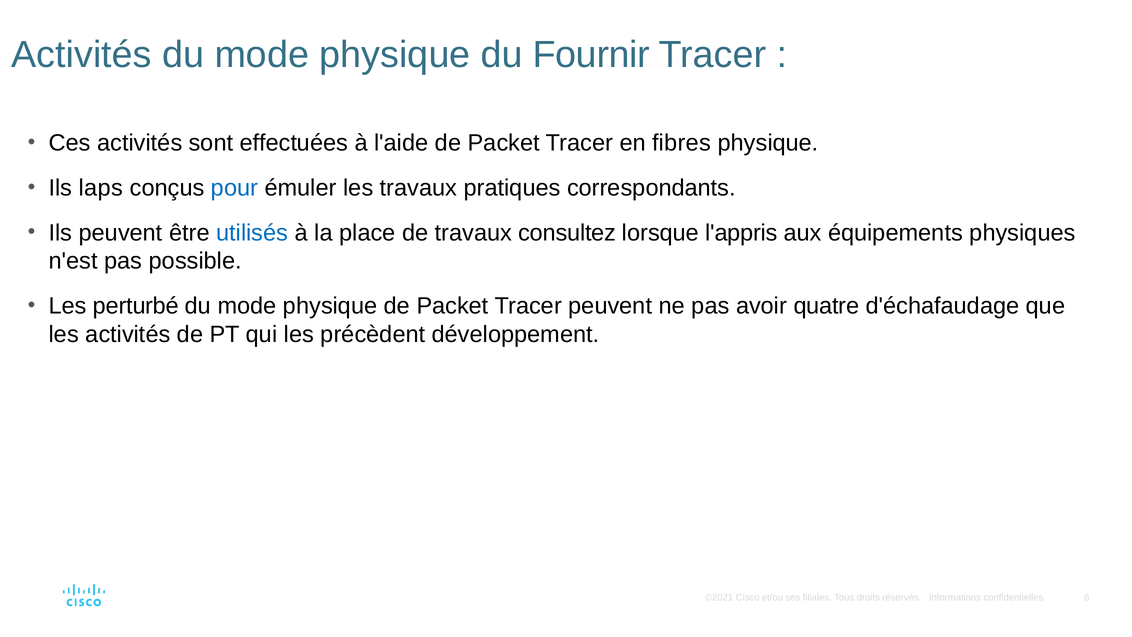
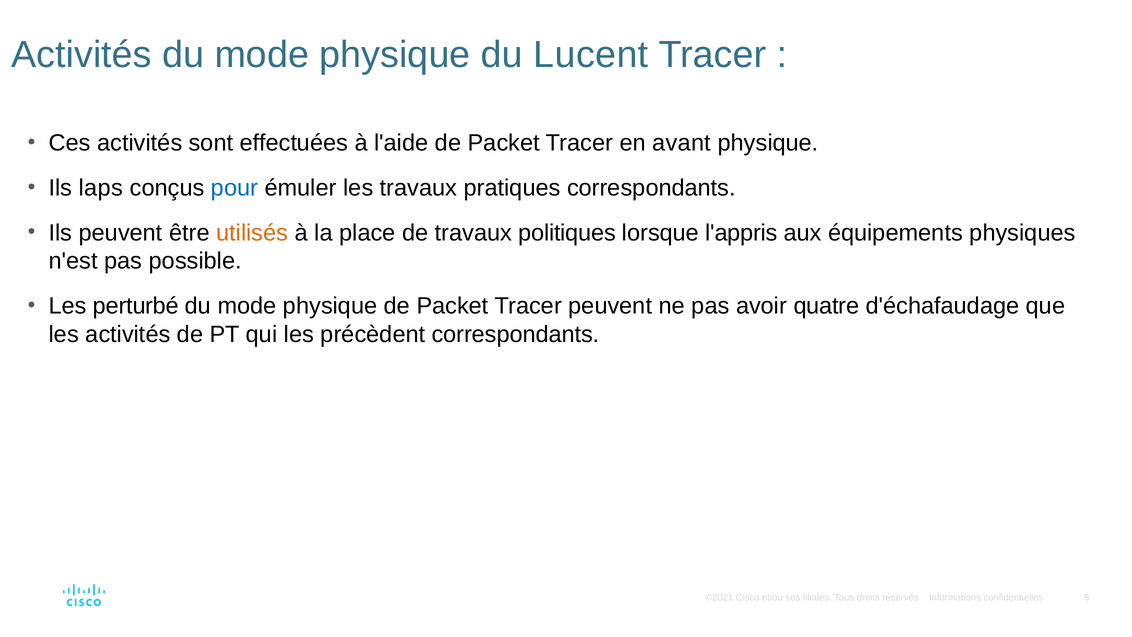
Fournir: Fournir -> Lucent
fibres: fibres -> avant
utilisés colour: blue -> orange
consultez: consultez -> politiques
précèdent développement: développement -> correspondants
